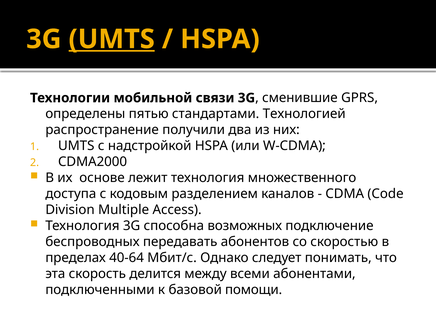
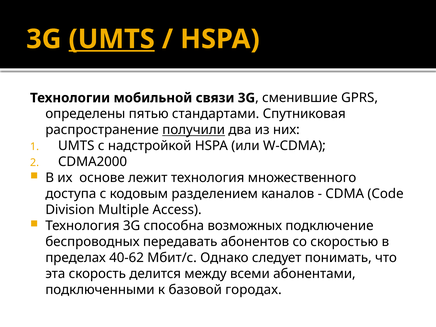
Технологией: Технологией -> Спутниковая
получили underline: none -> present
40-64: 40-64 -> 40-62
помощи: помощи -> городах
